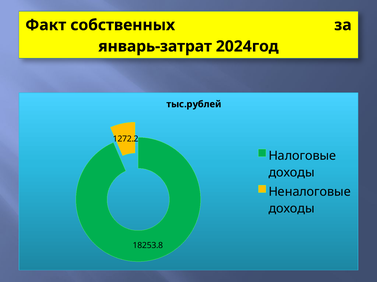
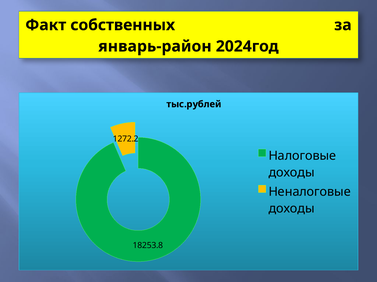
январь-затрат: январь-затрат -> январь-район
